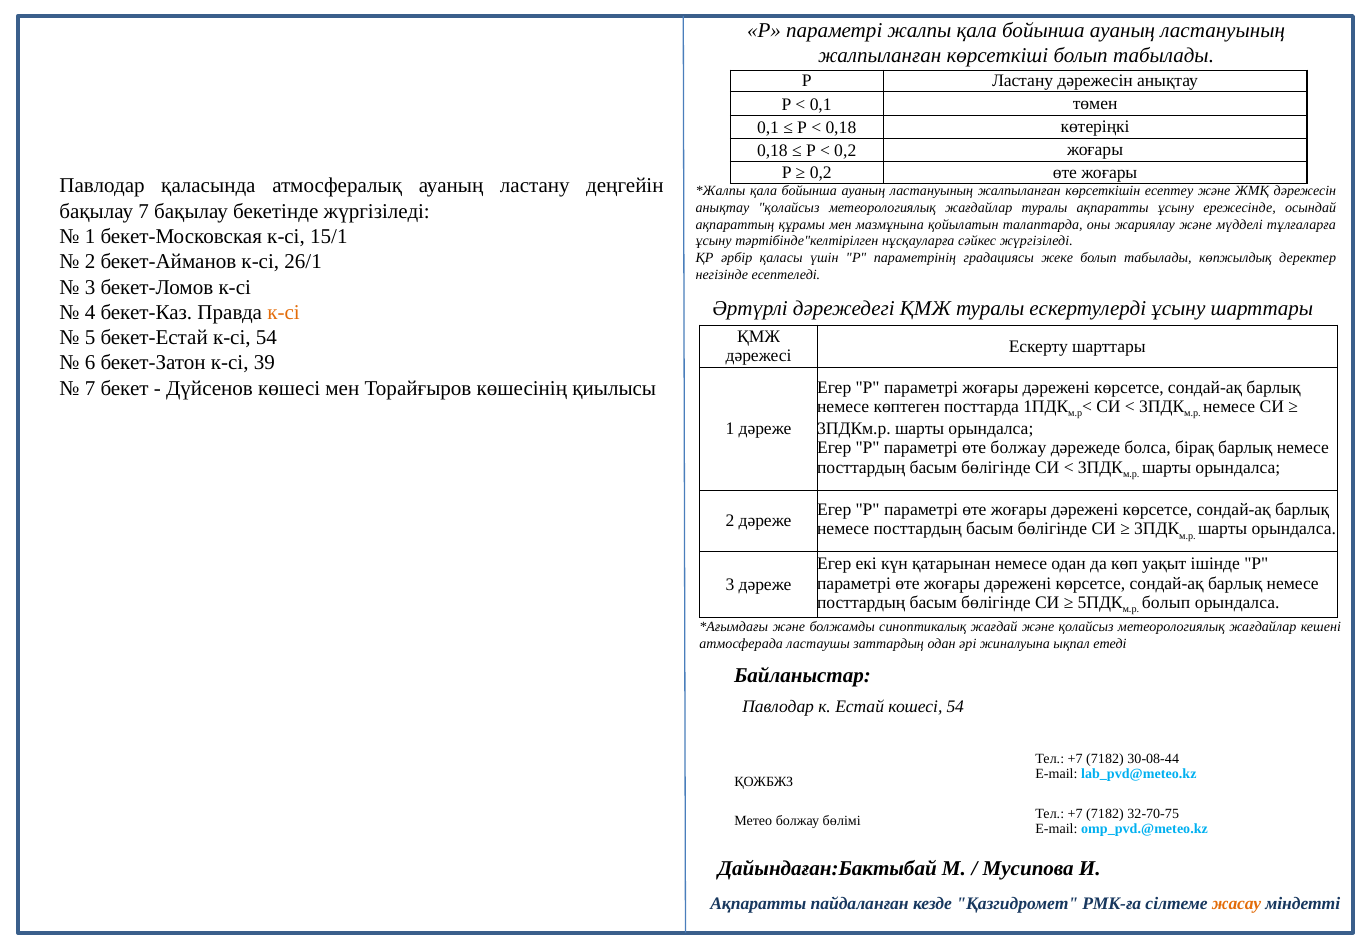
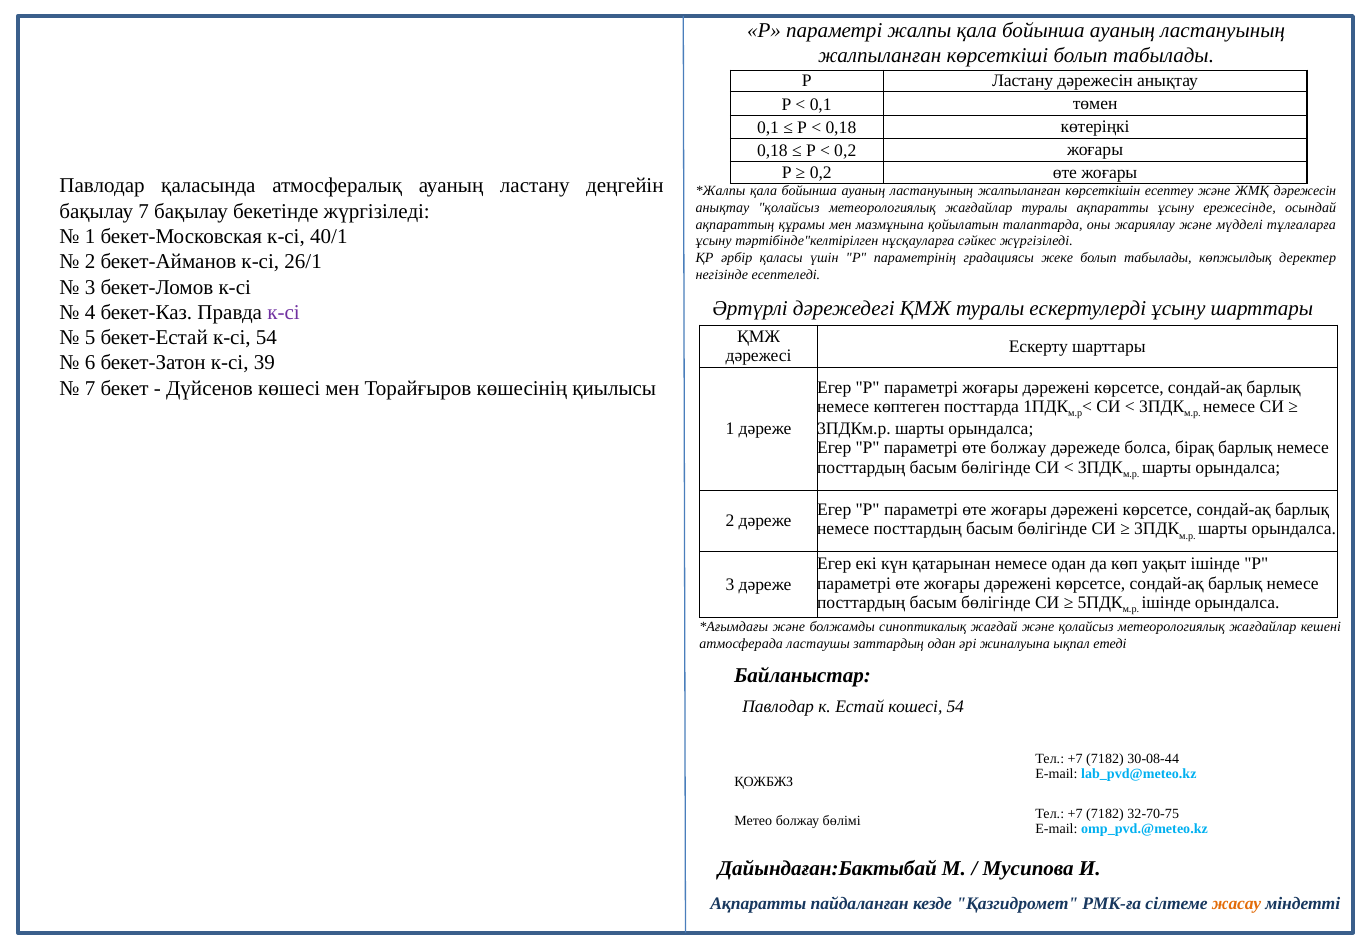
15/1: 15/1 -> 40/1
к-сі at (284, 312) colour: orange -> purple
болып at (1166, 603): болып -> ішінде
